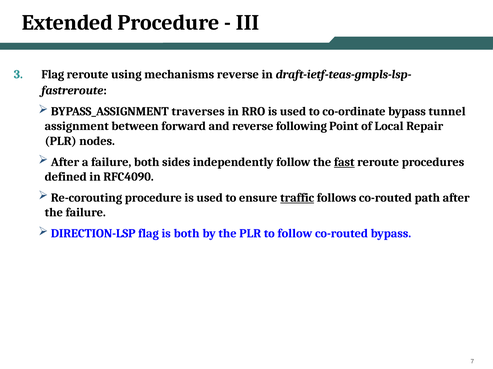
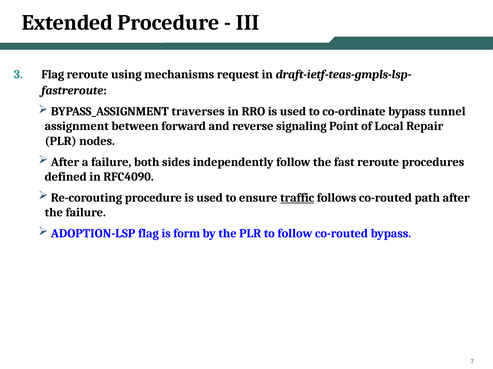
mechanisms reverse: reverse -> request
following: following -> signaling
fast underline: present -> none
DIRECTION-LSP: DIRECTION-LSP -> ADOPTION-LSP
is both: both -> form
